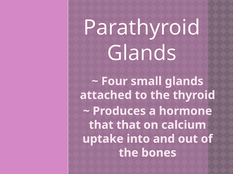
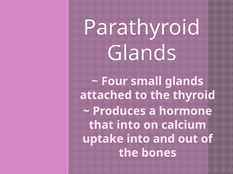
that that: that -> into
